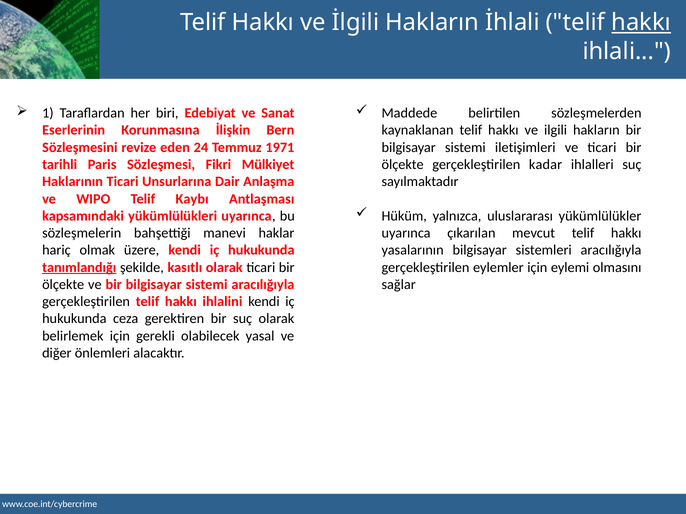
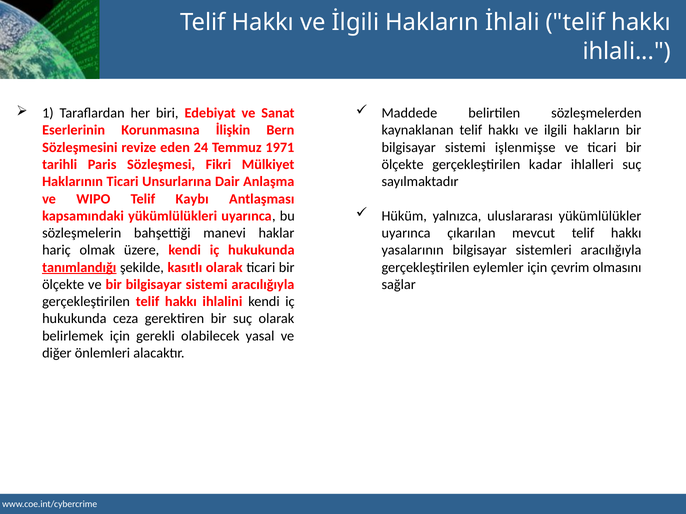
hakkı at (641, 23) underline: present -> none
iletişimleri: iletişimleri -> işlenmişse
eylemi: eylemi -> çevrim
